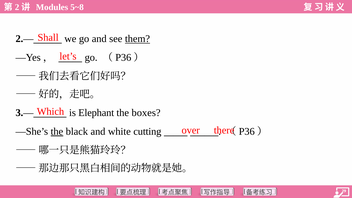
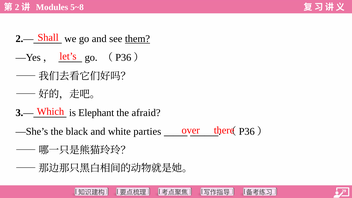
boxes: boxes -> afraid
the at (57, 131) underline: present -> none
cutting: cutting -> parties
